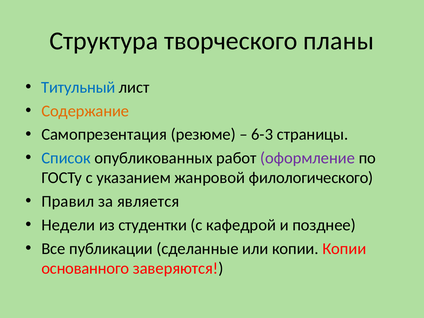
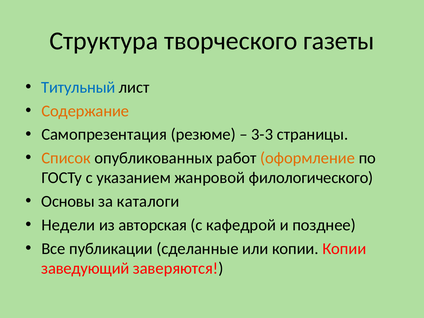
планы: планы -> газеты
6-3: 6-3 -> 3-3
Список colour: blue -> orange
оформление colour: purple -> orange
Правил: Правил -> Основы
является: является -> каталоги
студентки: студентки -> авторская
основанного: основанного -> заведующий
